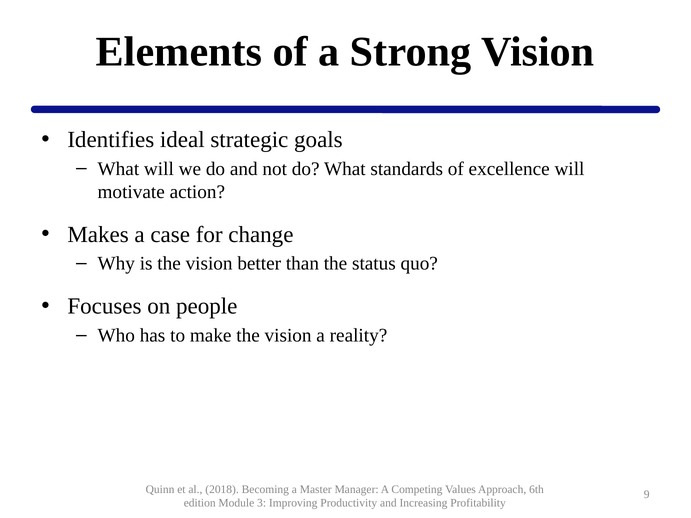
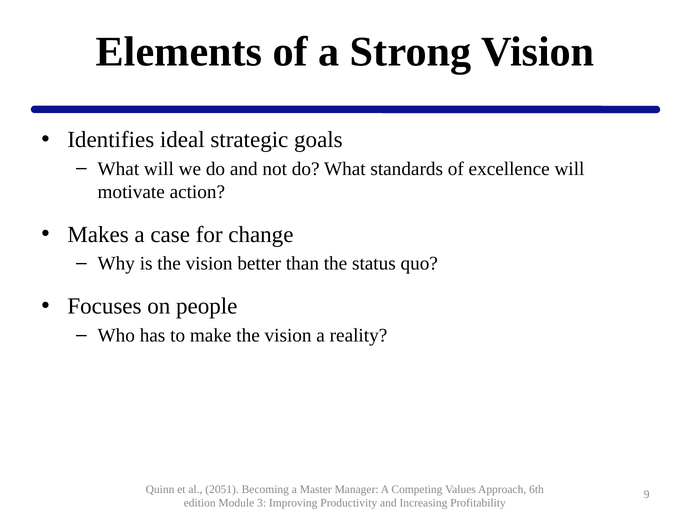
2018: 2018 -> 2051
